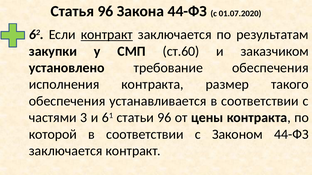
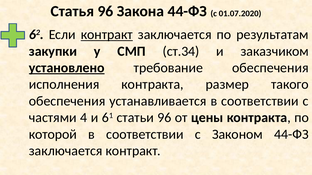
ст.60: ст.60 -> ст.34
установлено underline: none -> present
3: 3 -> 4
